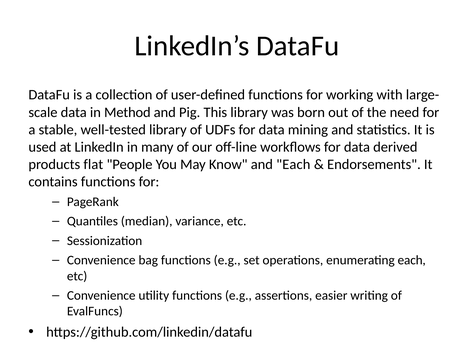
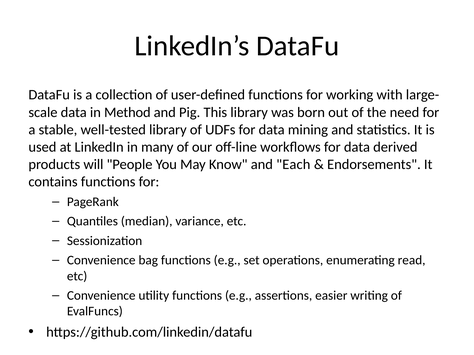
flat: flat -> will
enumerating each: each -> read
